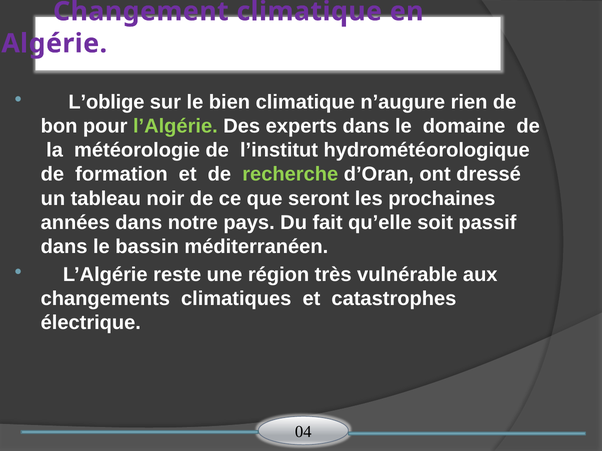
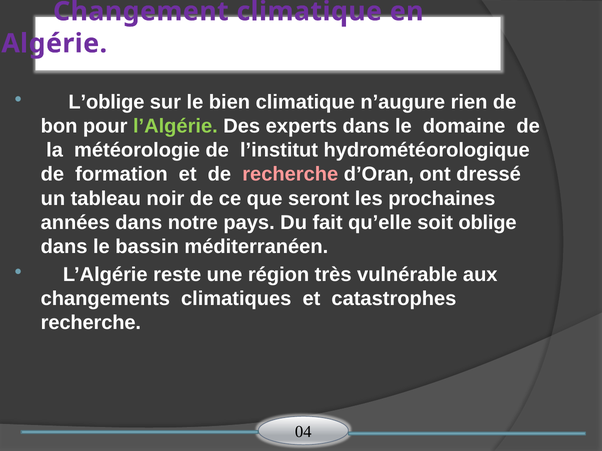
recherche at (290, 175) colour: light green -> pink
passif: passif -> oblige
électrique at (91, 323): électrique -> recherche
